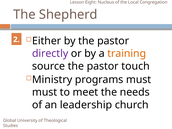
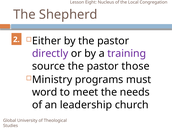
training colour: orange -> purple
touch: touch -> those
must at (45, 92): must -> word
